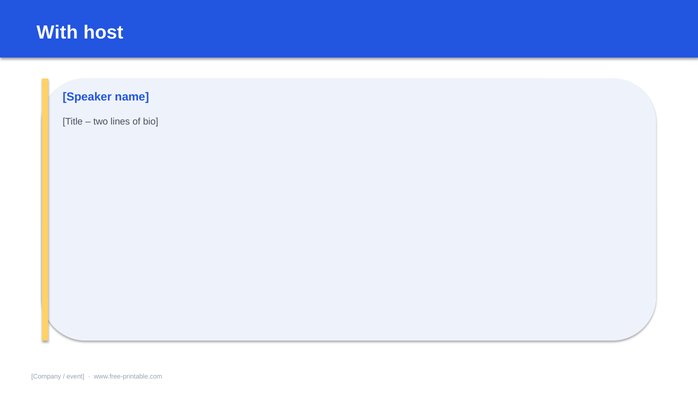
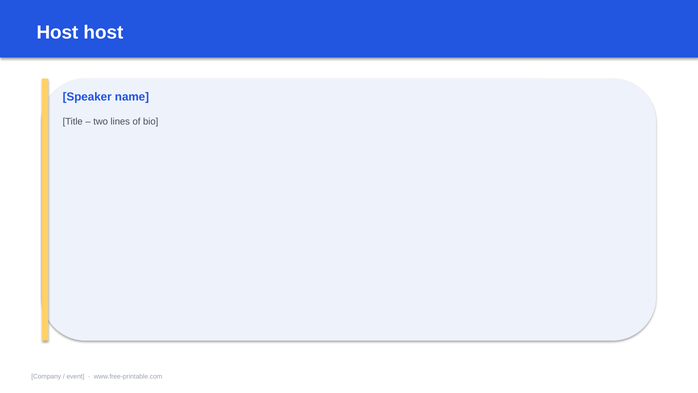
With at (57, 33): With -> Host
